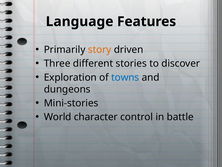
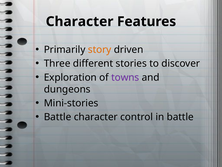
Language at (80, 21): Language -> Character
towns colour: blue -> purple
World at (58, 117): World -> Battle
